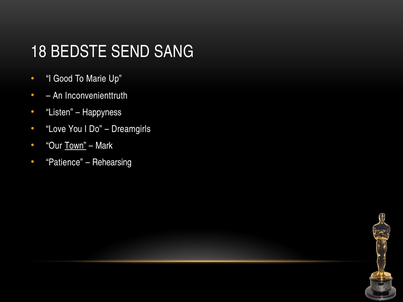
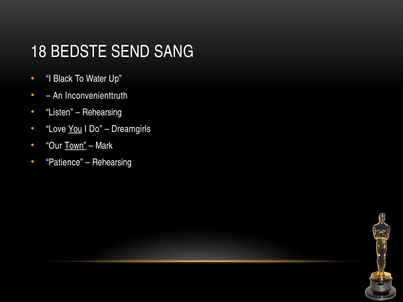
Good: Good -> Black
Marie: Marie -> Water
Happyness at (102, 112): Happyness -> Rehearsing
You underline: none -> present
